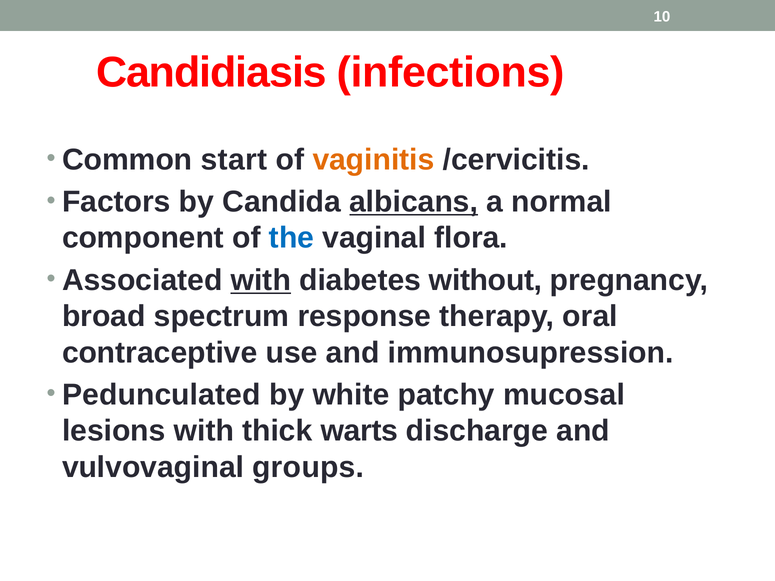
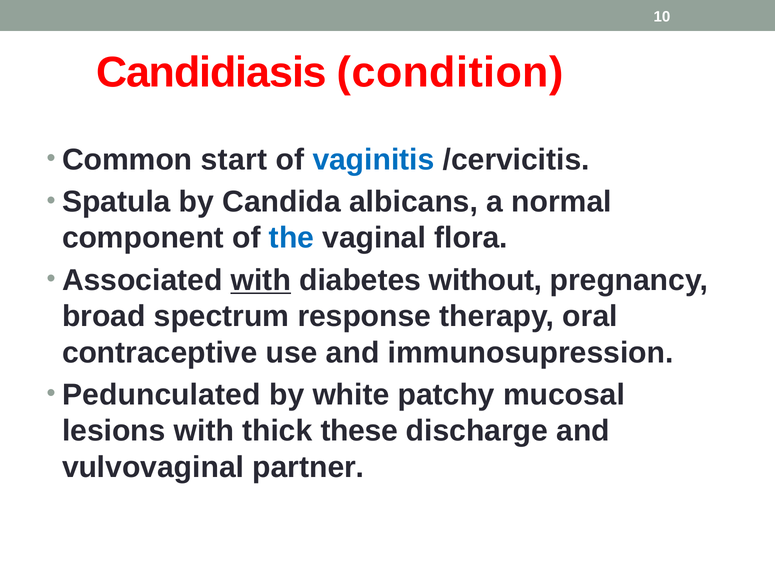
infections: infections -> condition
vaginitis colour: orange -> blue
Factors: Factors -> Spatula
albicans underline: present -> none
warts: warts -> these
groups: groups -> partner
